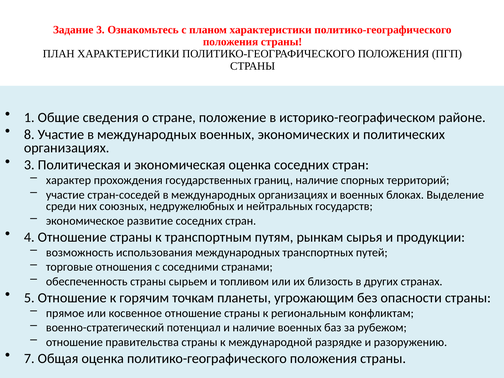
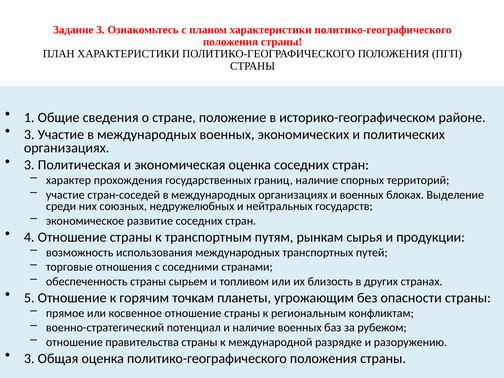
8 at (29, 135): 8 -> 3
7 at (29, 359): 7 -> 3
